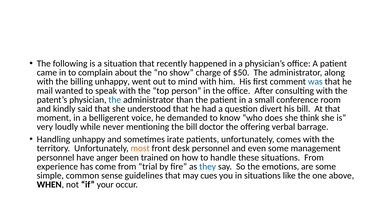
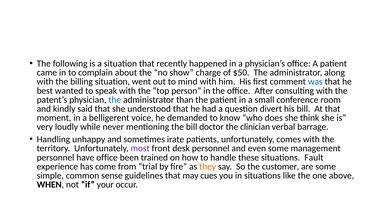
billing unhappy: unhappy -> situation
mail: mail -> best
offering: offering -> clinician
most colour: orange -> purple
have anger: anger -> office
situations From: From -> Fault
they colour: blue -> orange
emotions: emotions -> customer
